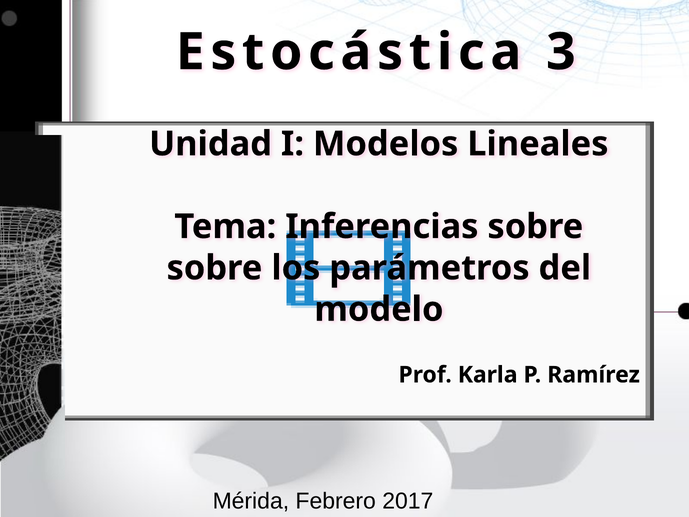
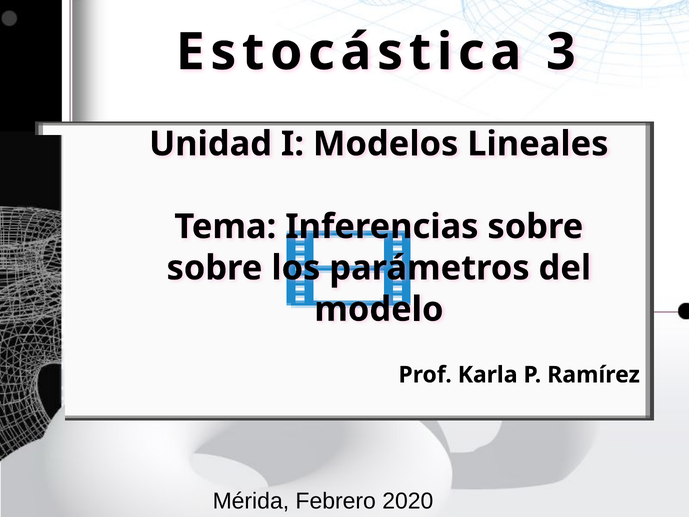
2017: 2017 -> 2020
